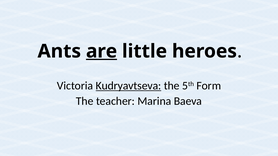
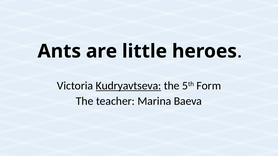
are underline: present -> none
